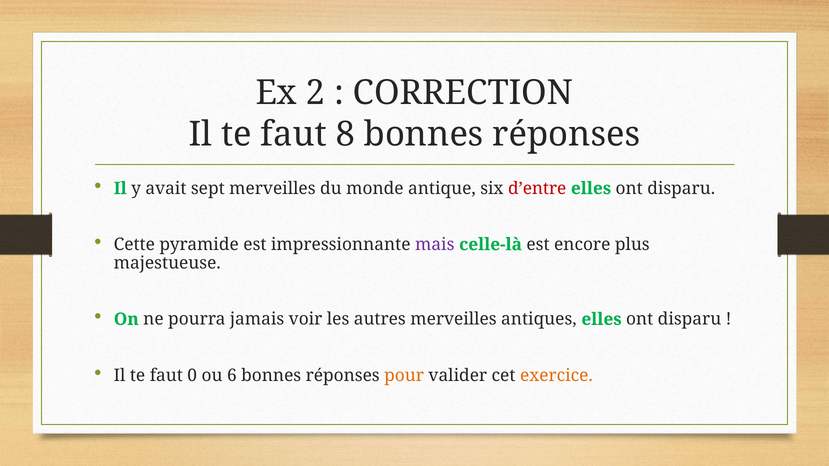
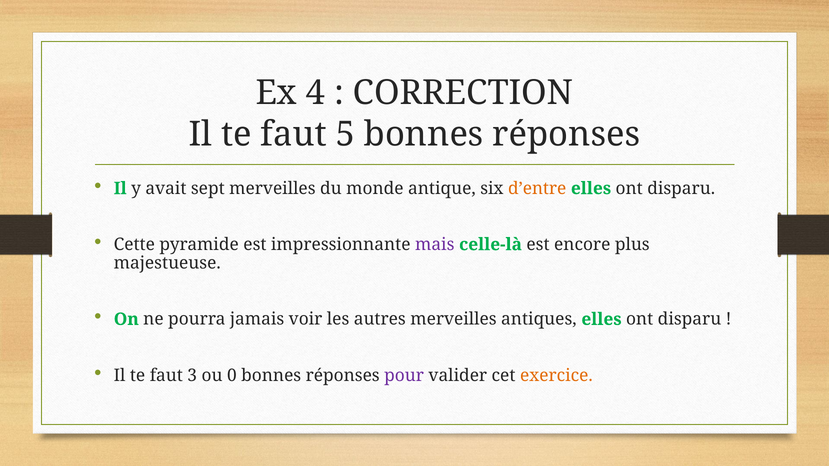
2: 2 -> 4
8: 8 -> 5
d’entre colour: red -> orange
0: 0 -> 3
6: 6 -> 0
pour colour: orange -> purple
